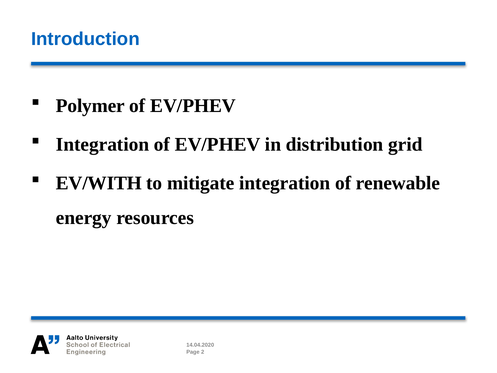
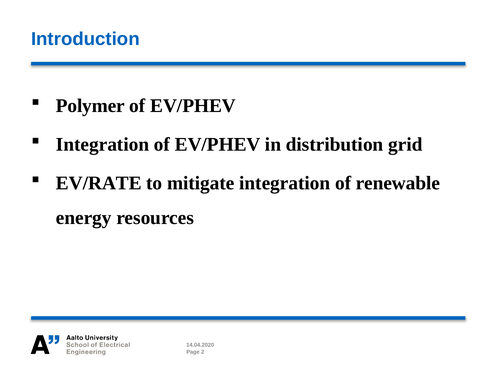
EV/WITH: EV/WITH -> EV/RATE
